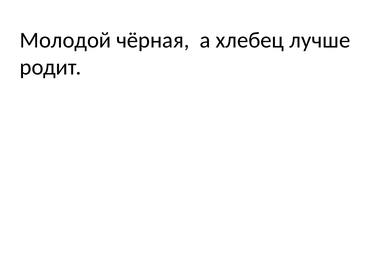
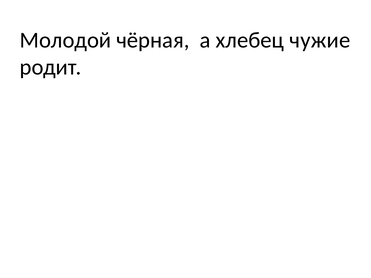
лучше: лучше -> чужие
